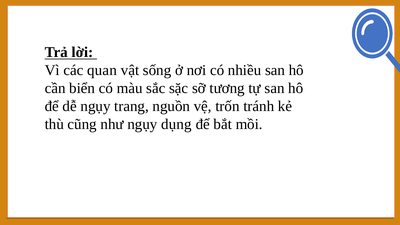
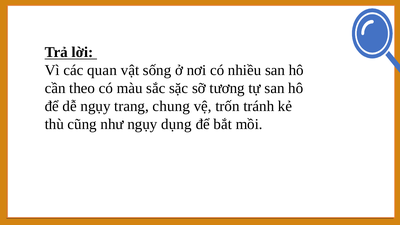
biển: biển -> theo
nguồn: nguồn -> chung
